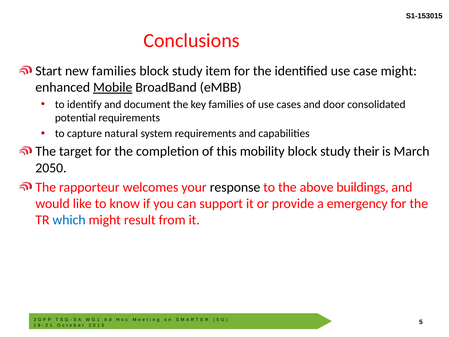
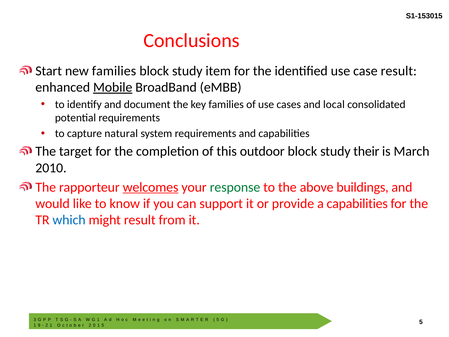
case might: might -> result
door: door -> local
mobility: mobility -> outdoor
2050: 2050 -> 2010
welcomes underline: none -> present
response colour: black -> green
a emergency: emergency -> capabilities
